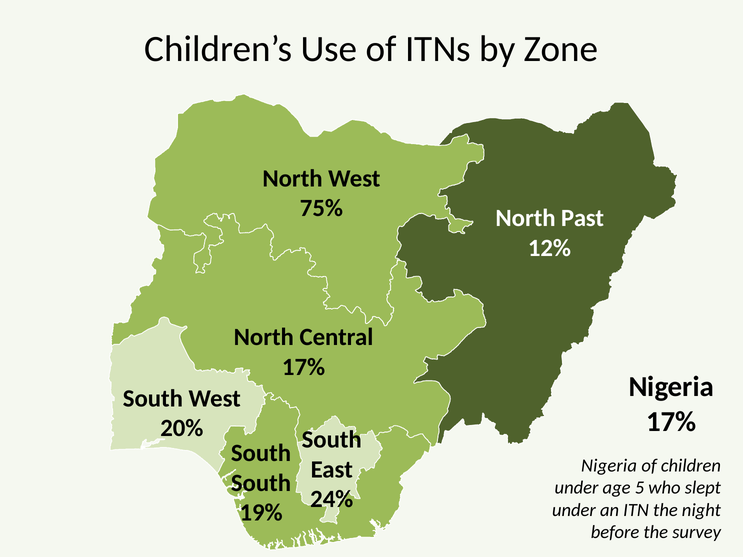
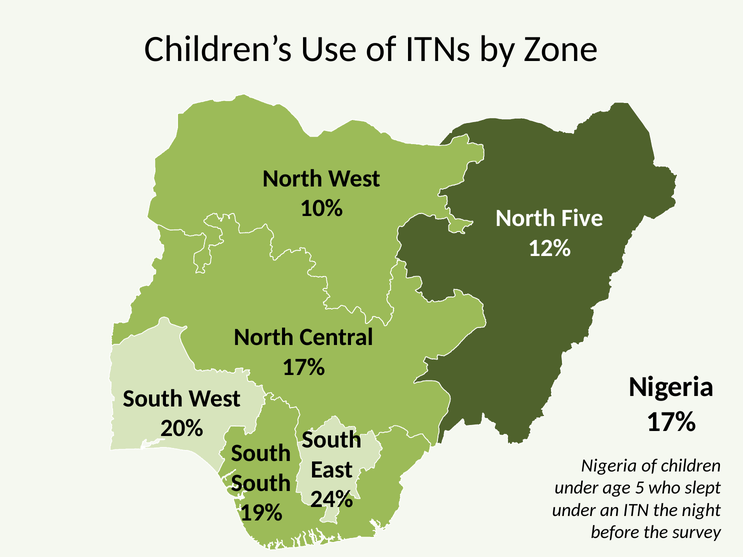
75%: 75% -> 10%
Past: Past -> Five
